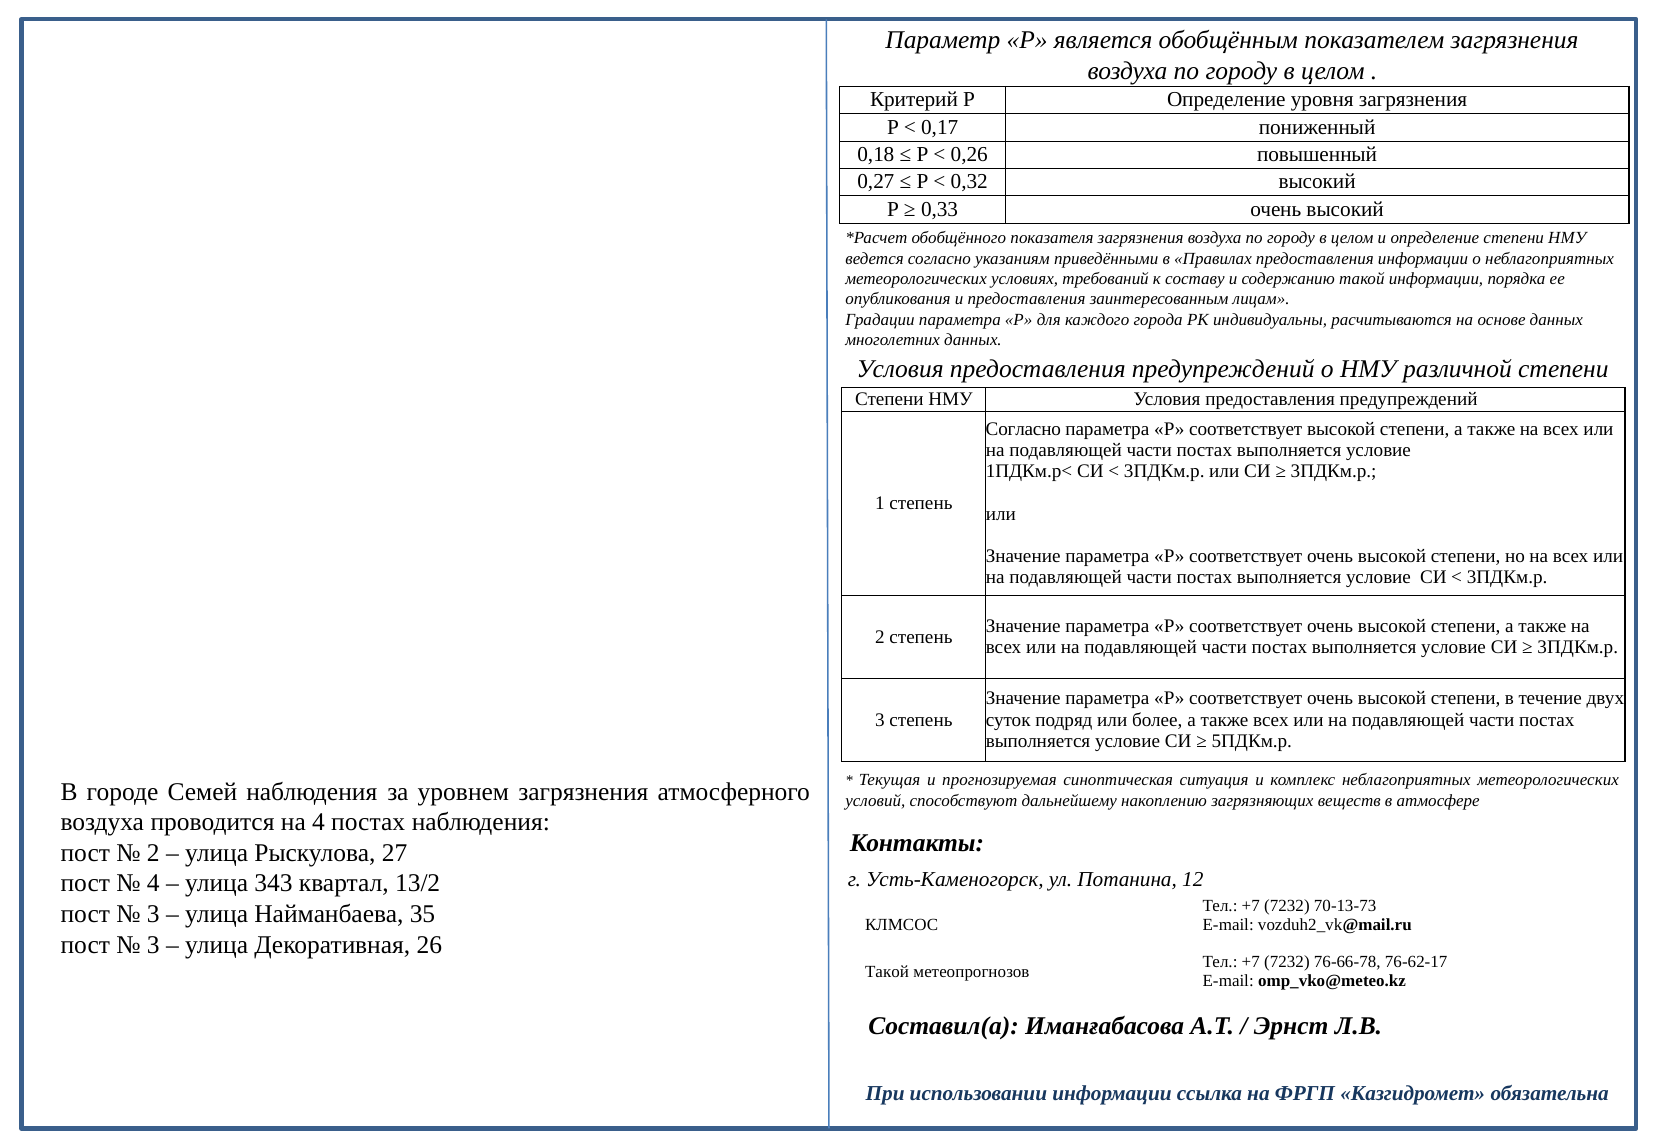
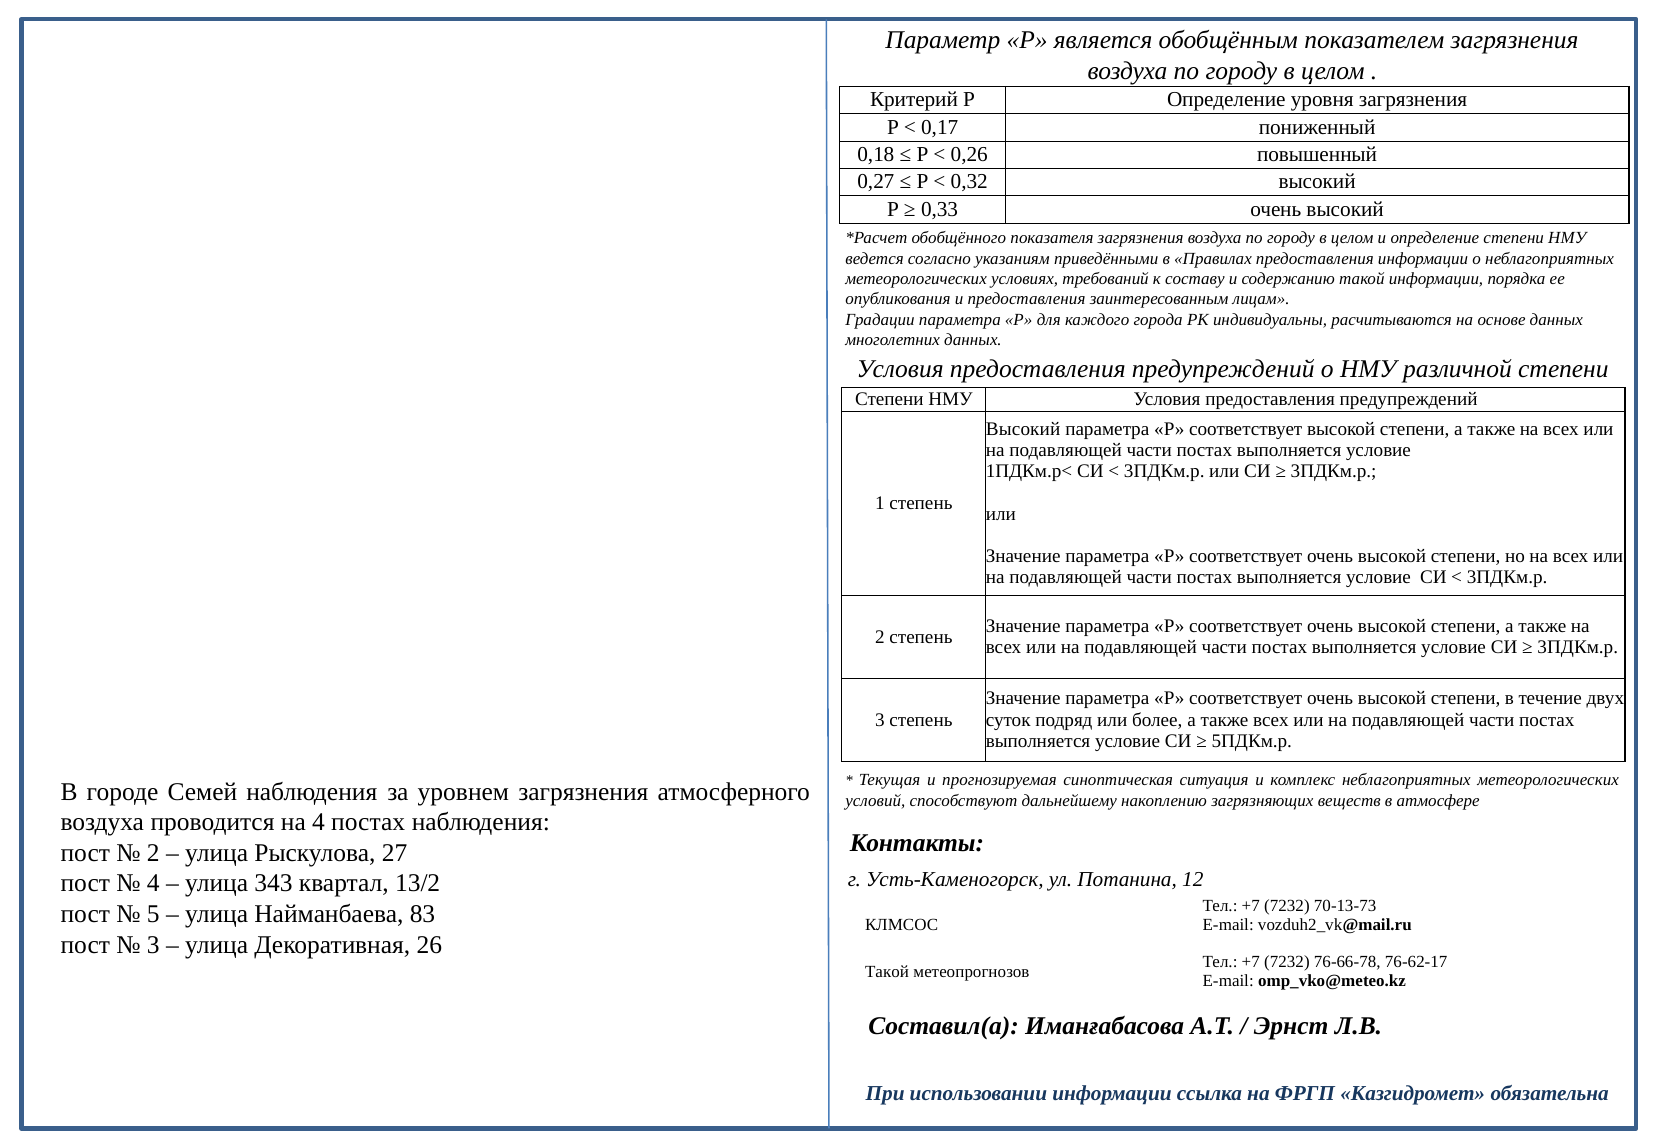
Согласно at (1023, 429): Согласно -> Высокий
3 at (153, 914): 3 -> 5
35: 35 -> 83
